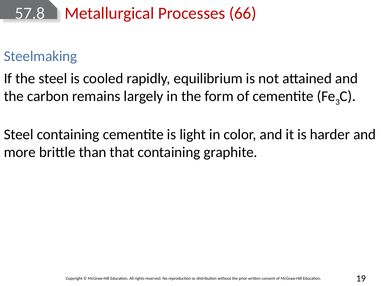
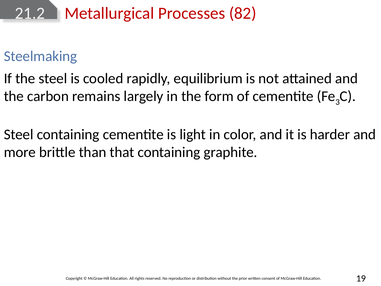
57.8: 57.8 -> 21.2
66: 66 -> 82
